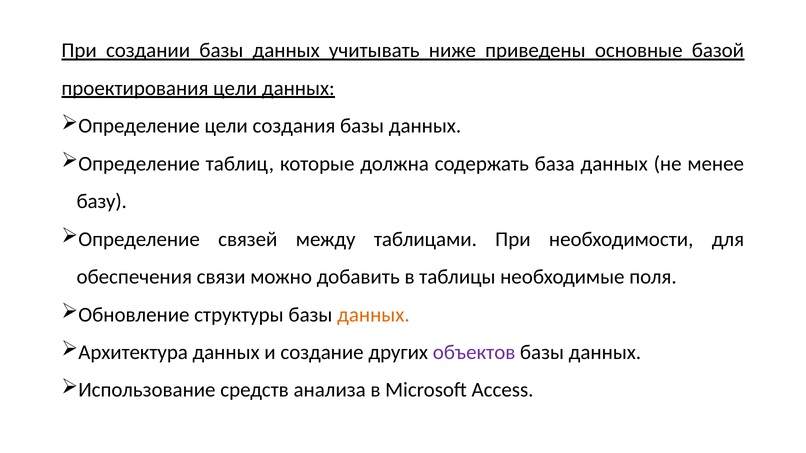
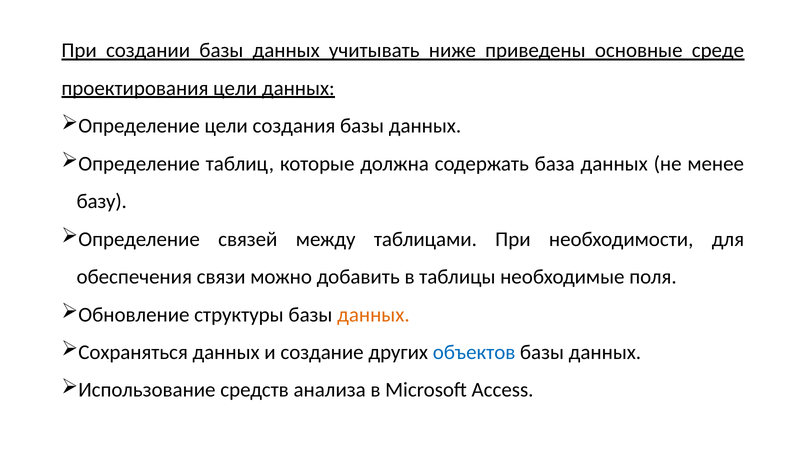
базой: базой -> среде
Архитектура: Архитектура -> Сохраняться
объектов colour: purple -> blue
